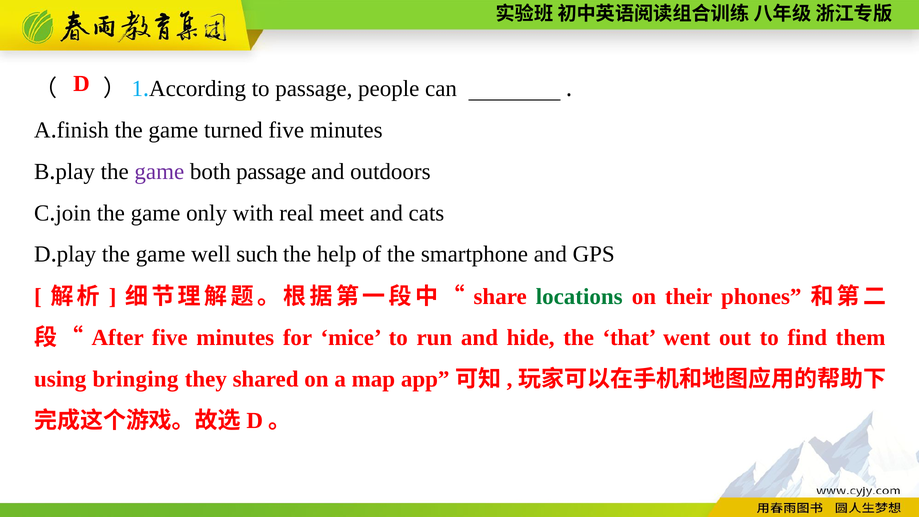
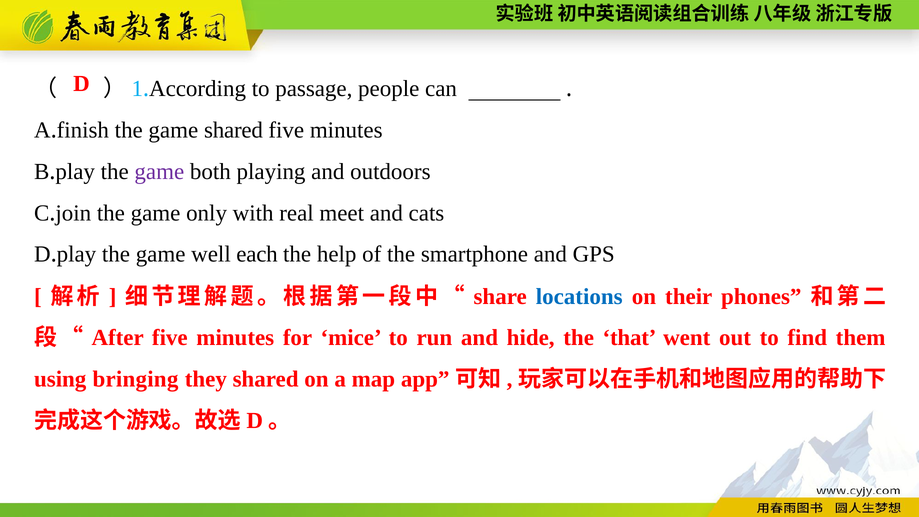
game turned: turned -> shared
both passage: passage -> playing
such: such -> each
locations colour: green -> blue
